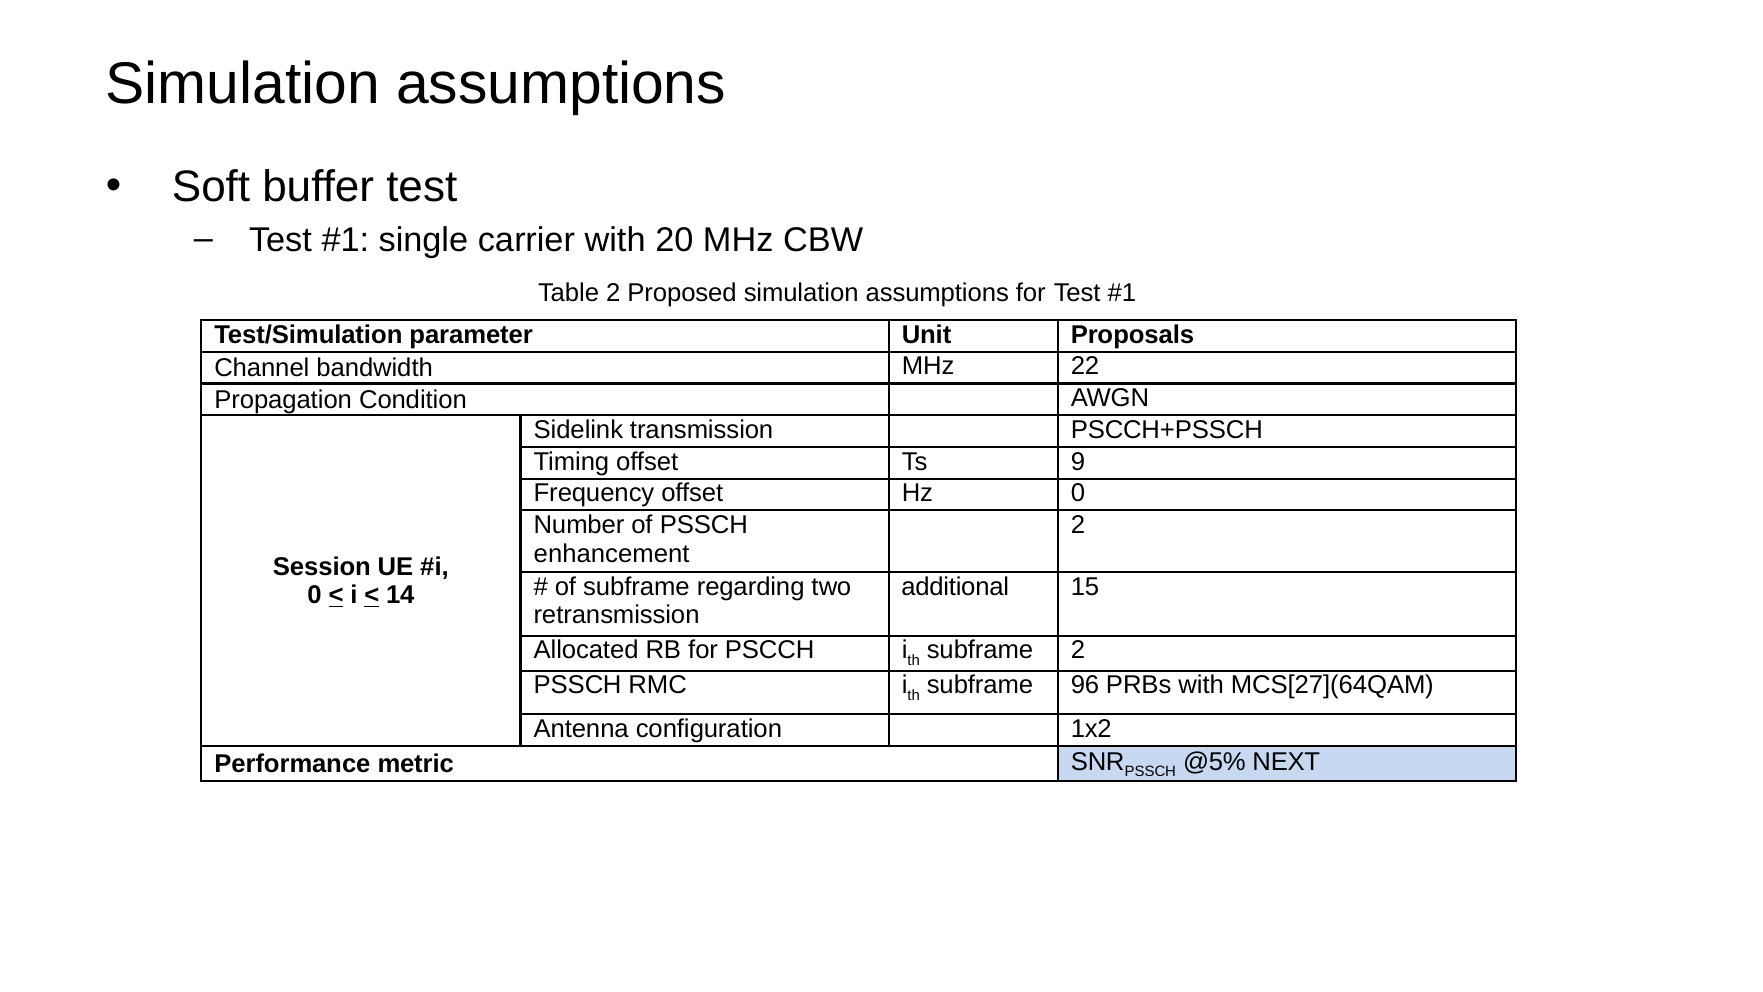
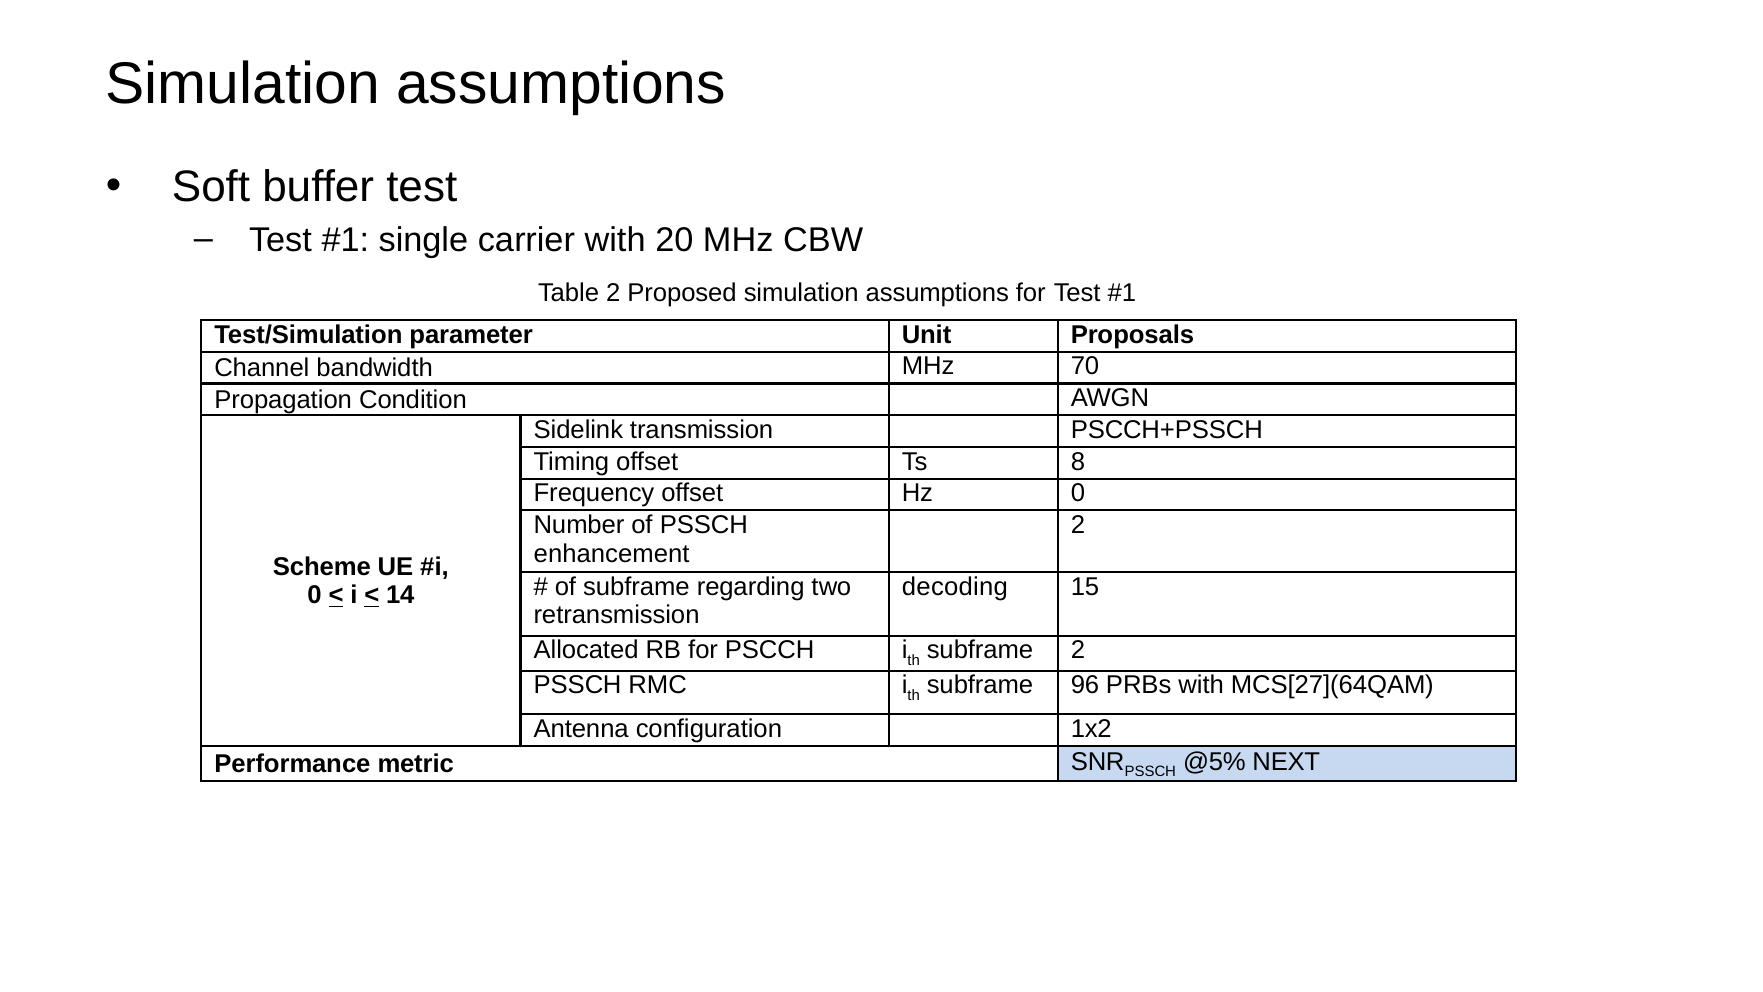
22: 22 -> 70
9: 9 -> 8
Session: Session -> Scheme
additional: additional -> decoding
